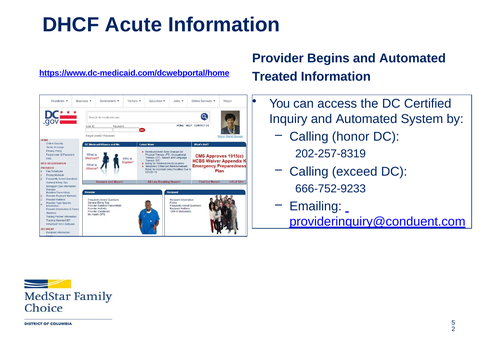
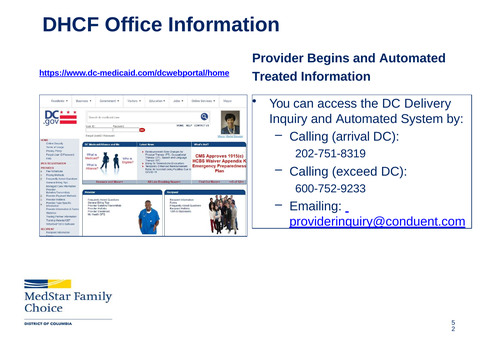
Acute: Acute -> Office
Certified: Certified -> Delivery
honor: honor -> arrival
202-257-8319: 202-257-8319 -> 202-751-8319
666-752-9233: 666-752-9233 -> 600-752-9233
